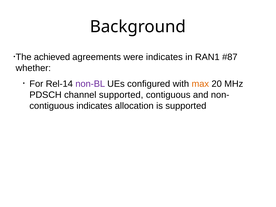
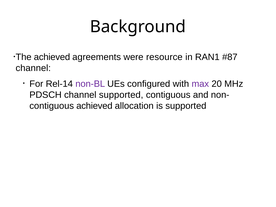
were indicates: indicates -> resource
whether at (33, 68): whether -> channel
max colour: orange -> purple
contiguous indicates: indicates -> achieved
